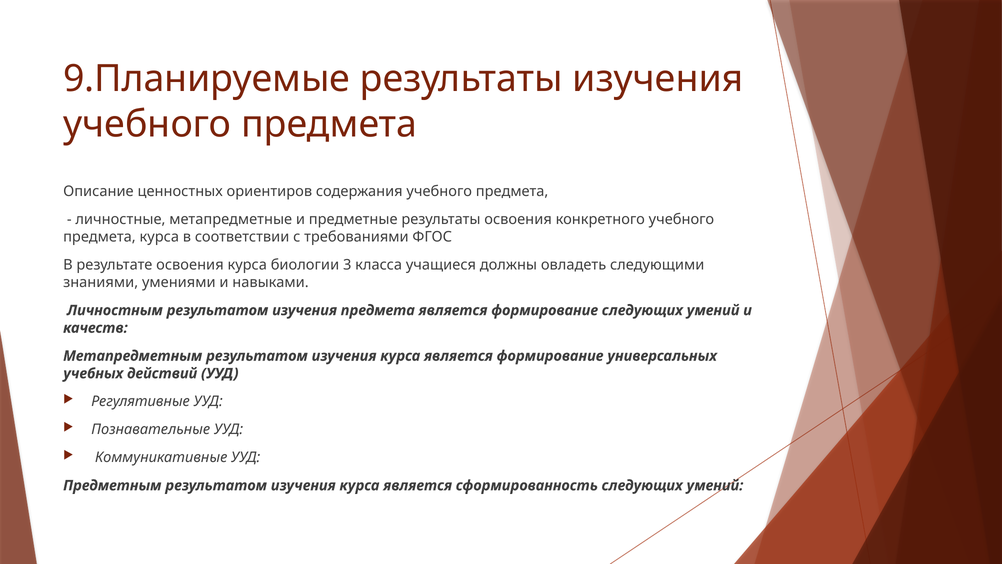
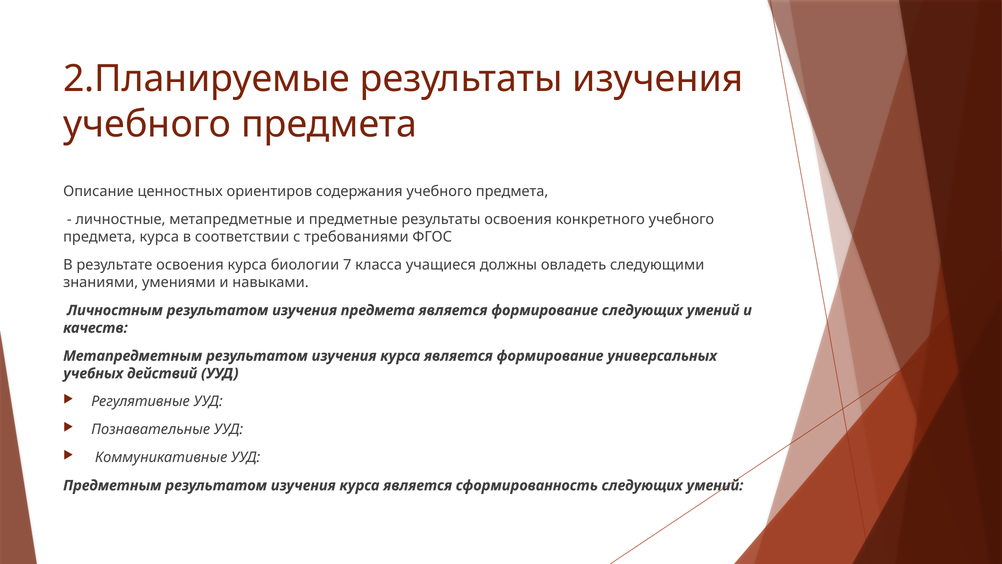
9.Планируемые: 9.Планируемые -> 2.Планируемые
3: 3 -> 7
